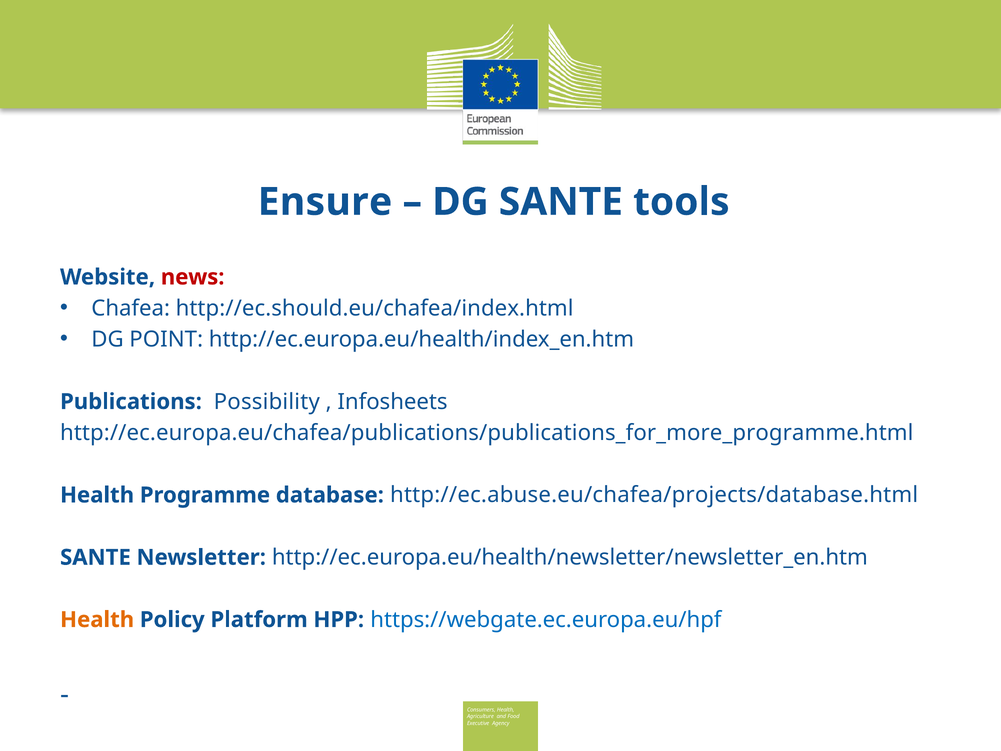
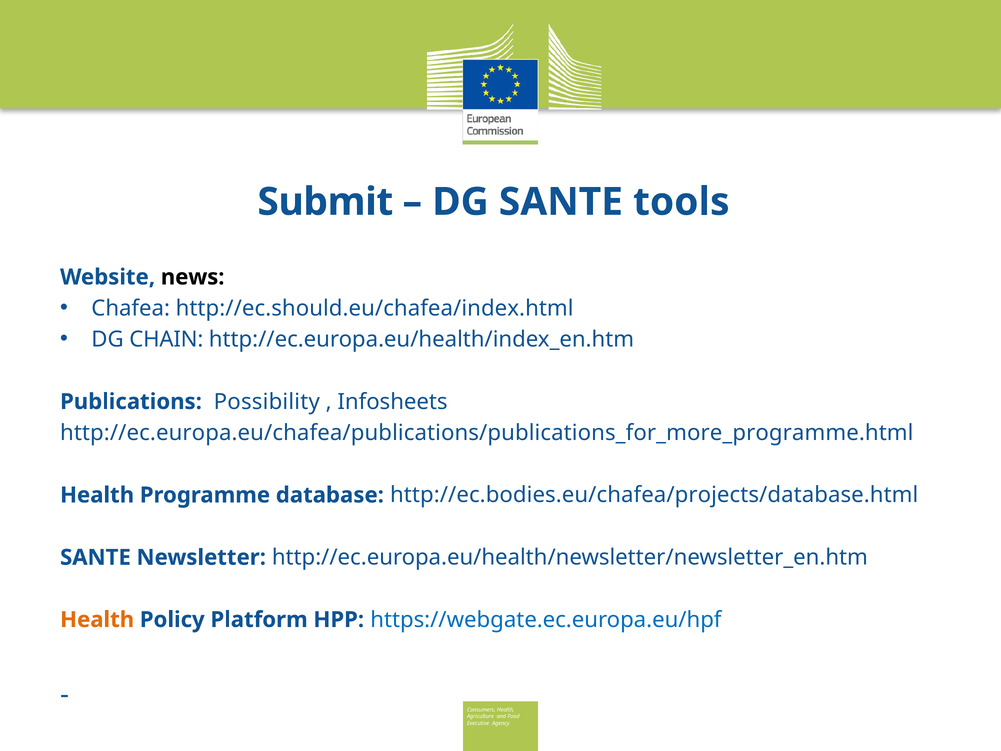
Ensure: Ensure -> Submit
news colour: red -> black
POINT: POINT -> CHAIN
http://ec.abuse.eu/chafea/projects/database.html: http://ec.abuse.eu/chafea/projects/database.html -> http://ec.bodies.eu/chafea/projects/database.html
